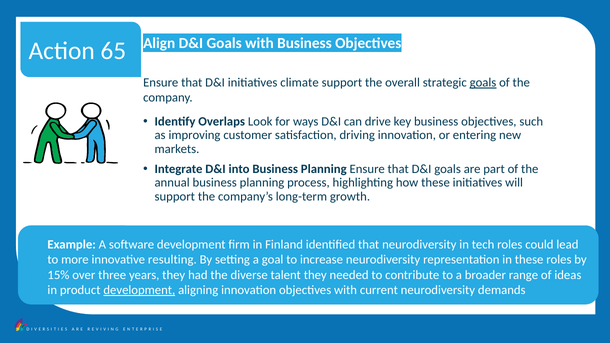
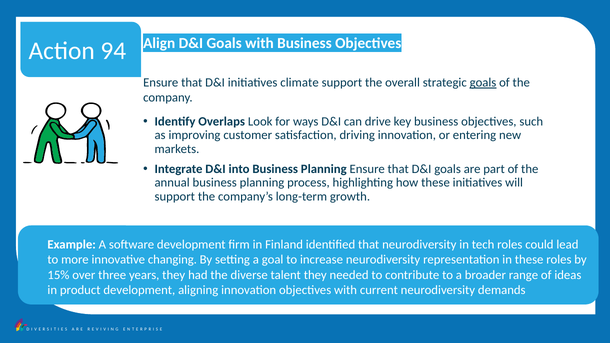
65: 65 -> 94
resulting: resulting -> changing
development at (139, 290) underline: present -> none
